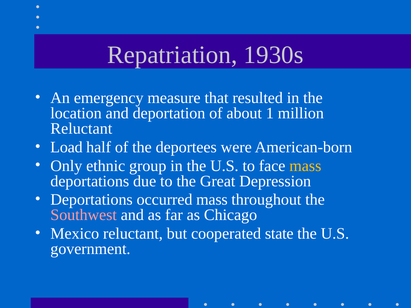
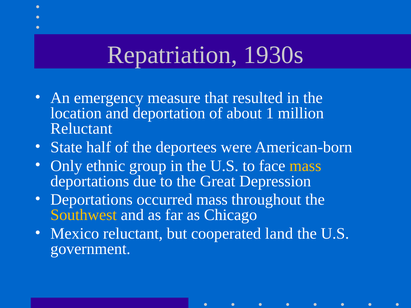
Load: Load -> State
Southwest colour: pink -> yellow
state: state -> land
